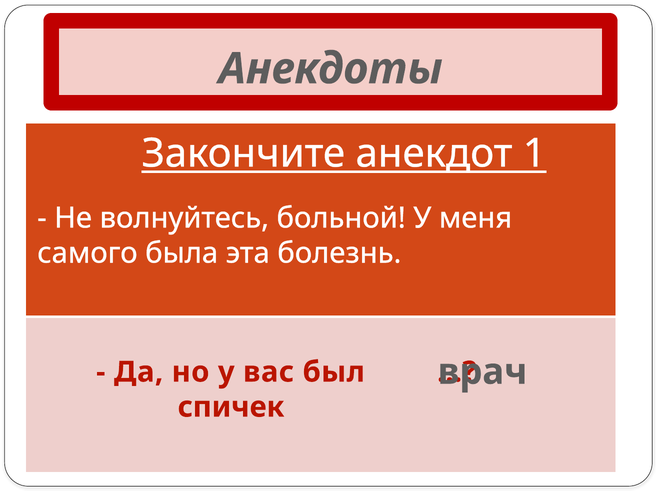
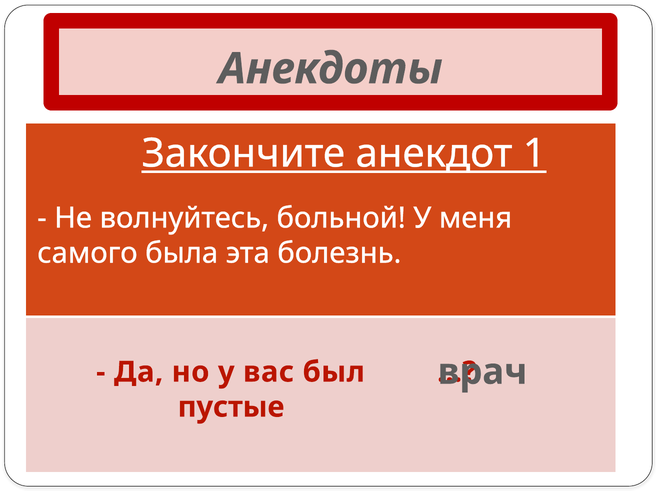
спичек: спичек -> пустые
